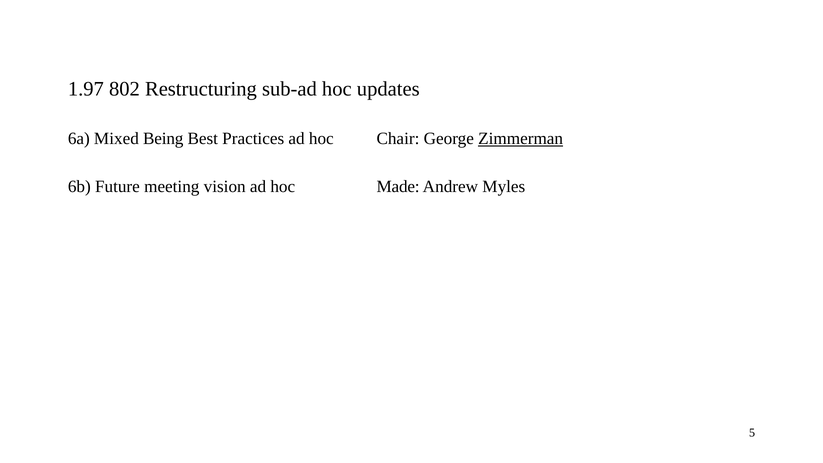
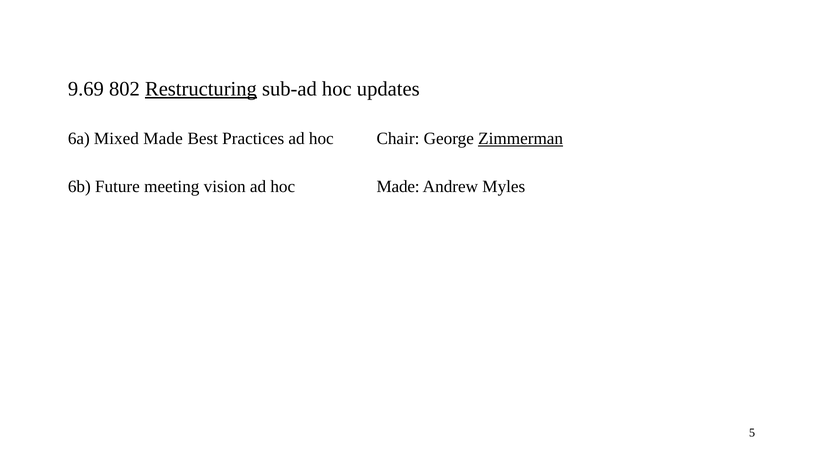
1.97: 1.97 -> 9.69
Restructuring underline: none -> present
Mixed Being: Being -> Made
